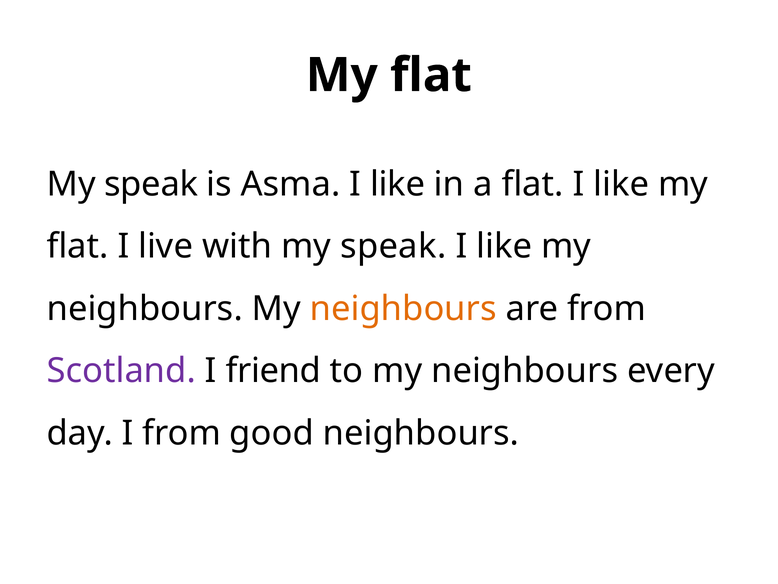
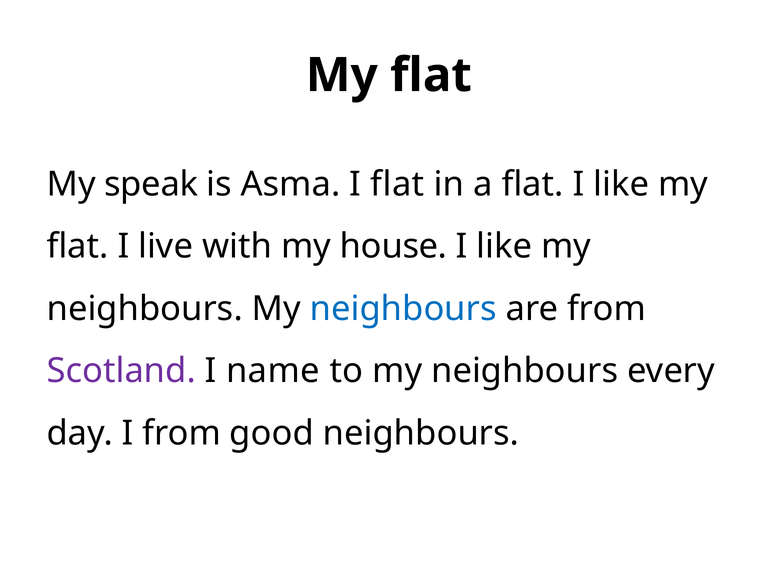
Asma I like: like -> flat
with my speak: speak -> house
neighbours at (403, 308) colour: orange -> blue
friend: friend -> name
